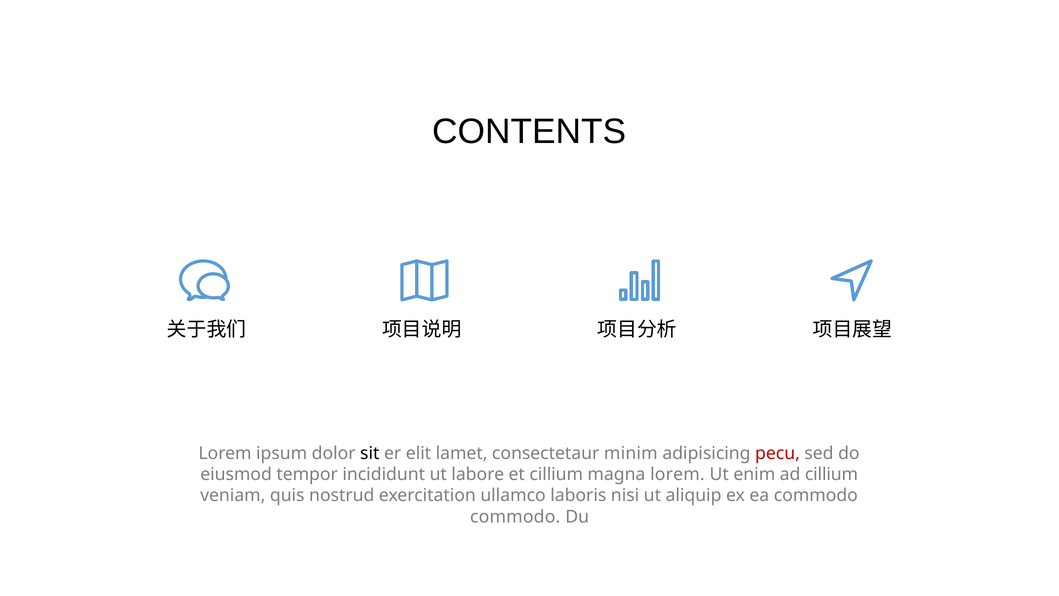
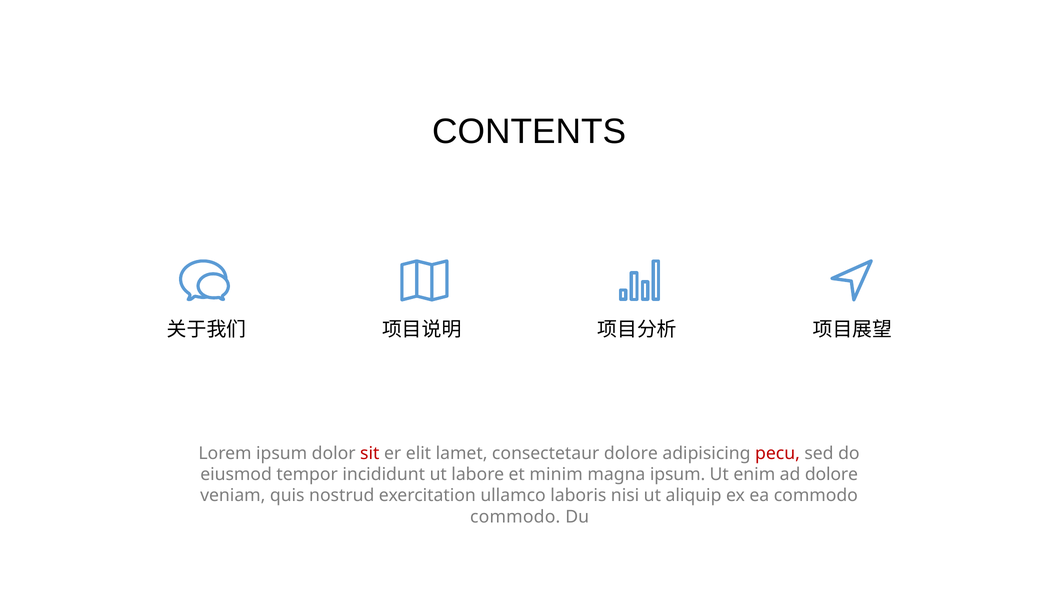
sit colour: black -> red
consectetaur minim: minim -> dolore
et cillium: cillium -> minim
magna lorem: lorem -> ipsum
ad cillium: cillium -> dolore
